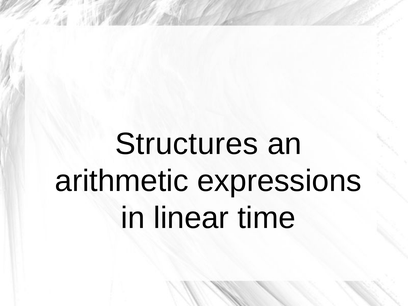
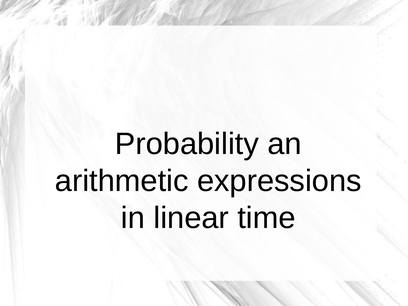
Structures: Structures -> Probability
